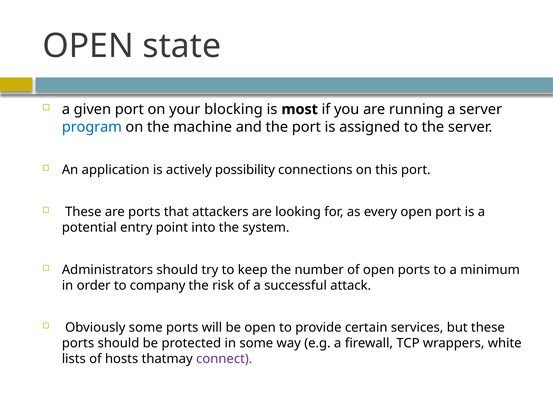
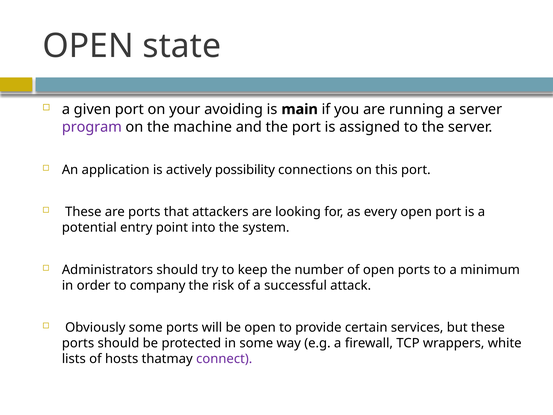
blocking: blocking -> avoiding
most: most -> main
program colour: blue -> purple
